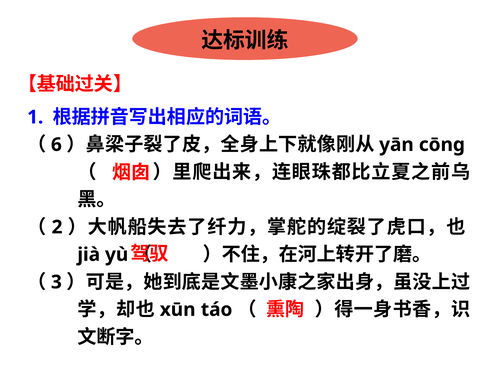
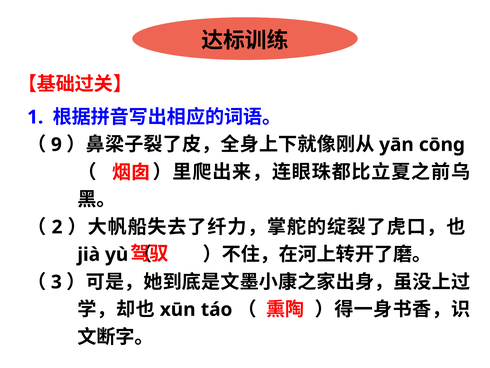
6: 6 -> 9
